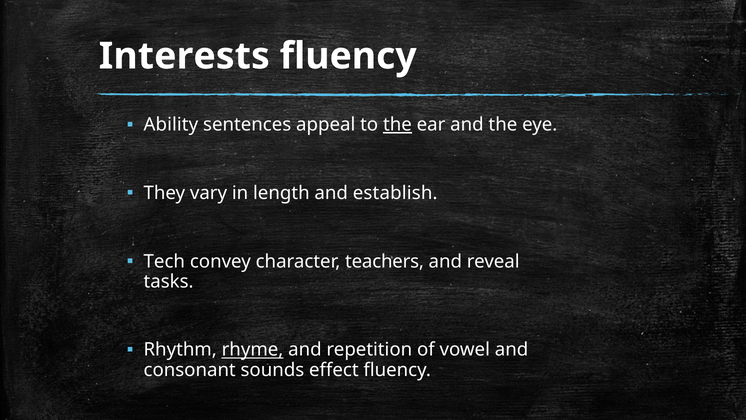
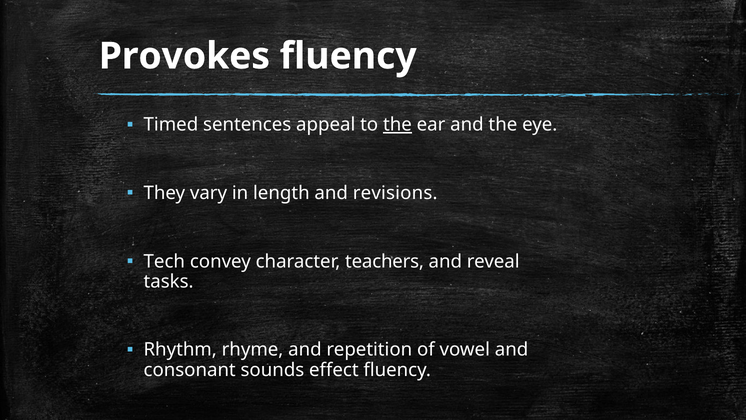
Interests: Interests -> Provokes
Ability: Ability -> Timed
establish: establish -> revisions
rhyme underline: present -> none
